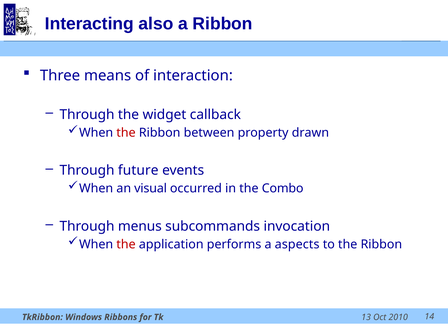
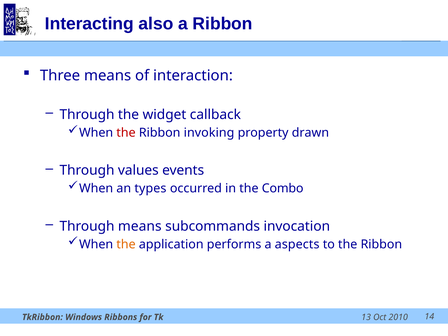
between: between -> invoking
future: future -> values
visual: visual -> types
Through menus: menus -> means
the at (126, 244) colour: red -> orange
